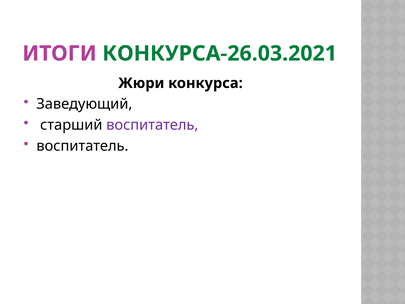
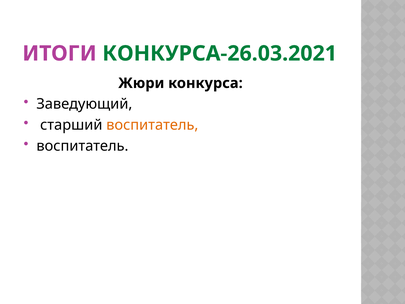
воспитатель at (152, 125) colour: purple -> orange
